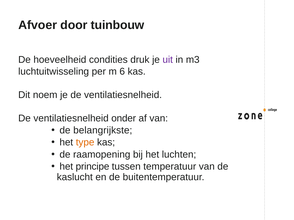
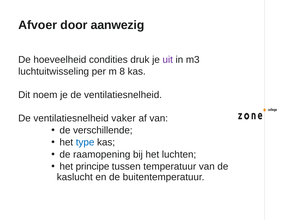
tuinbouw: tuinbouw -> aanwezig
6: 6 -> 8
onder: onder -> vaker
belangrijkste: belangrijkste -> verschillende
type colour: orange -> blue
